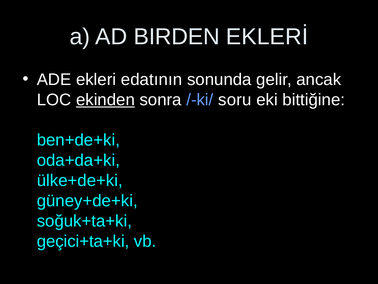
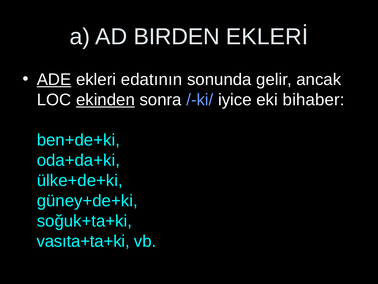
ADE underline: none -> present
soru: soru -> iyice
bittiğine: bittiğine -> bihaber
geçici+ta+ki: geçici+ta+ki -> vasıta+ta+ki
